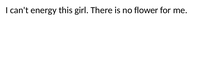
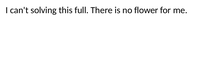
energy: energy -> solving
girl: girl -> full
